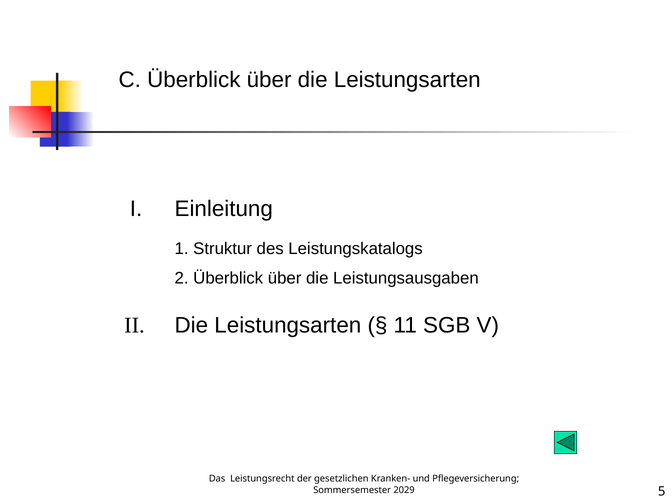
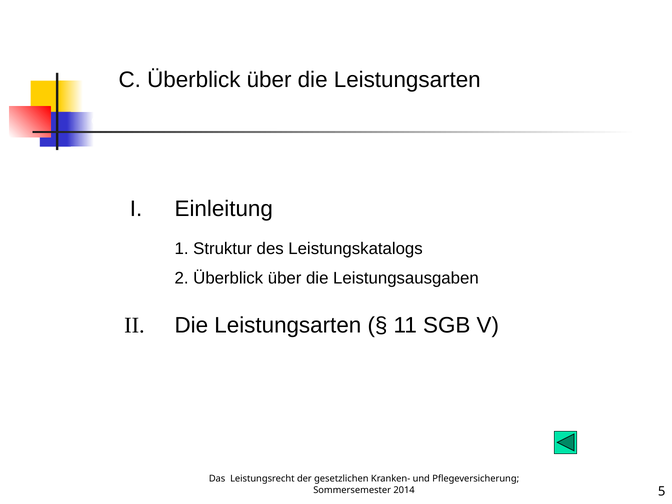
2029: 2029 -> 2014
